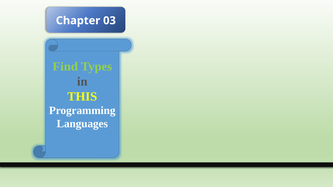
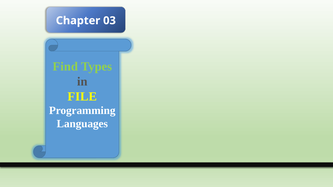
THIS: THIS -> FILE
